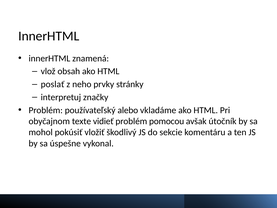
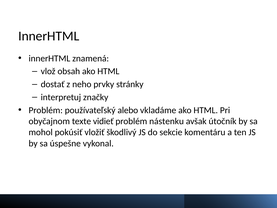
poslať: poslať -> dostať
pomocou: pomocou -> nástenku
